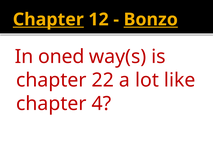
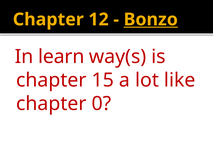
Chapter at (48, 19) underline: present -> none
oned: oned -> learn
22: 22 -> 15
4: 4 -> 0
